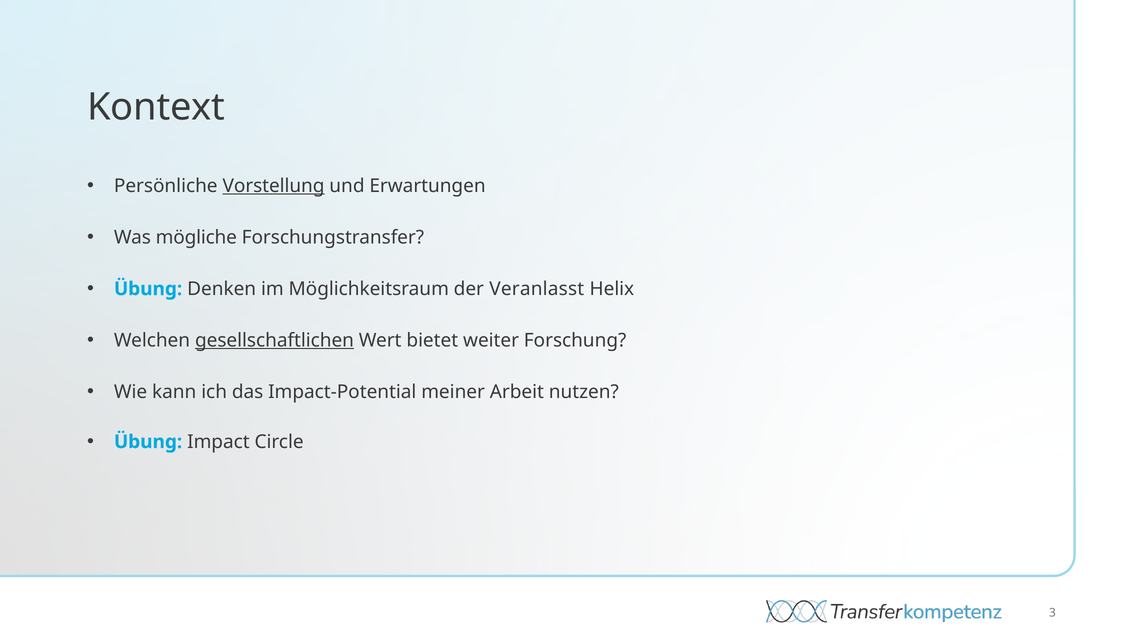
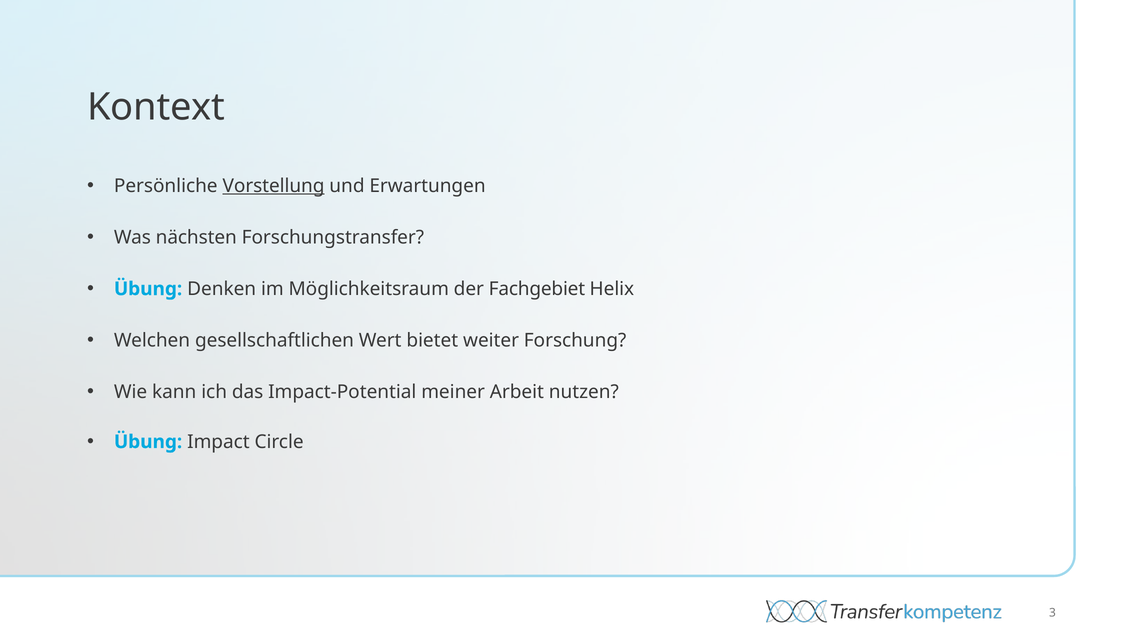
mögliche: mögliche -> nächsten
Veranlasst: Veranlasst -> Fachgebiet
gesellschaftlichen underline: present -> none
